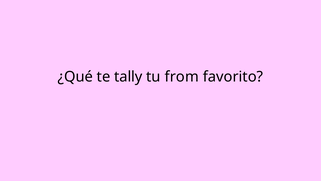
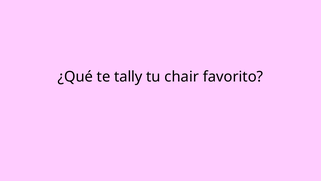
from: from -> chair
